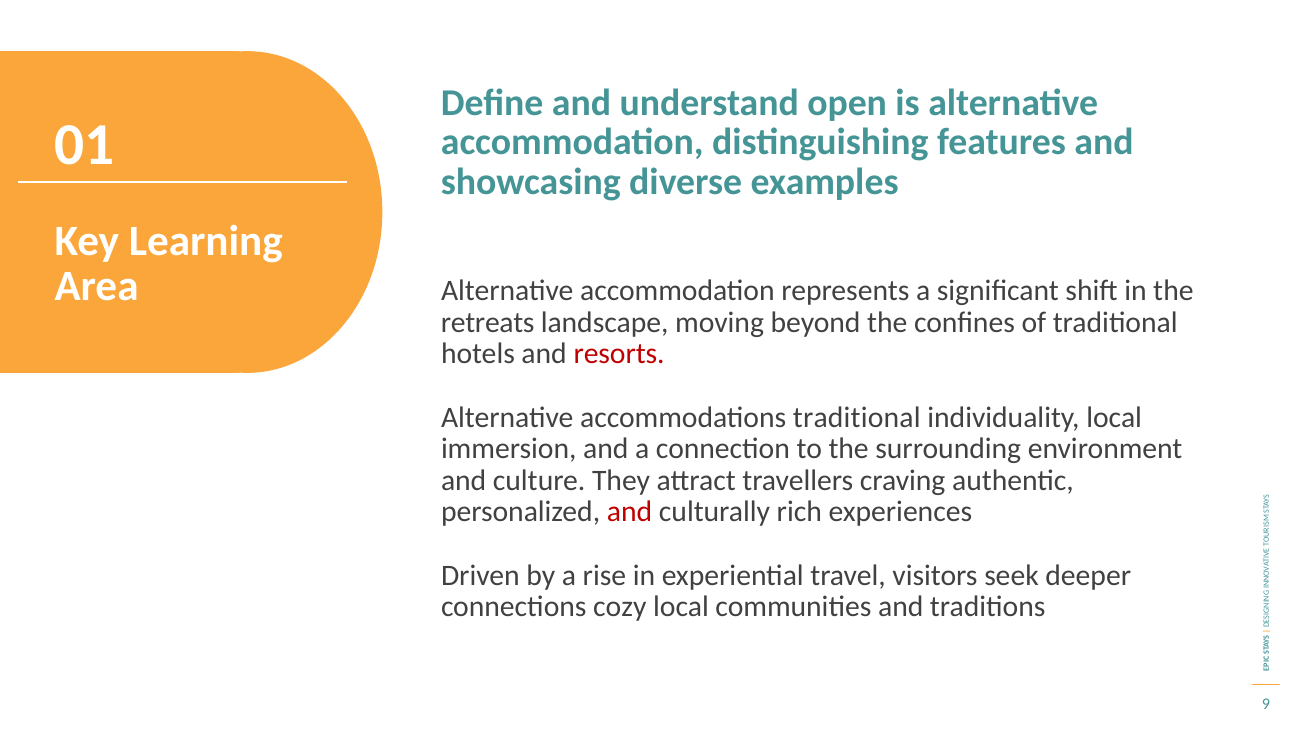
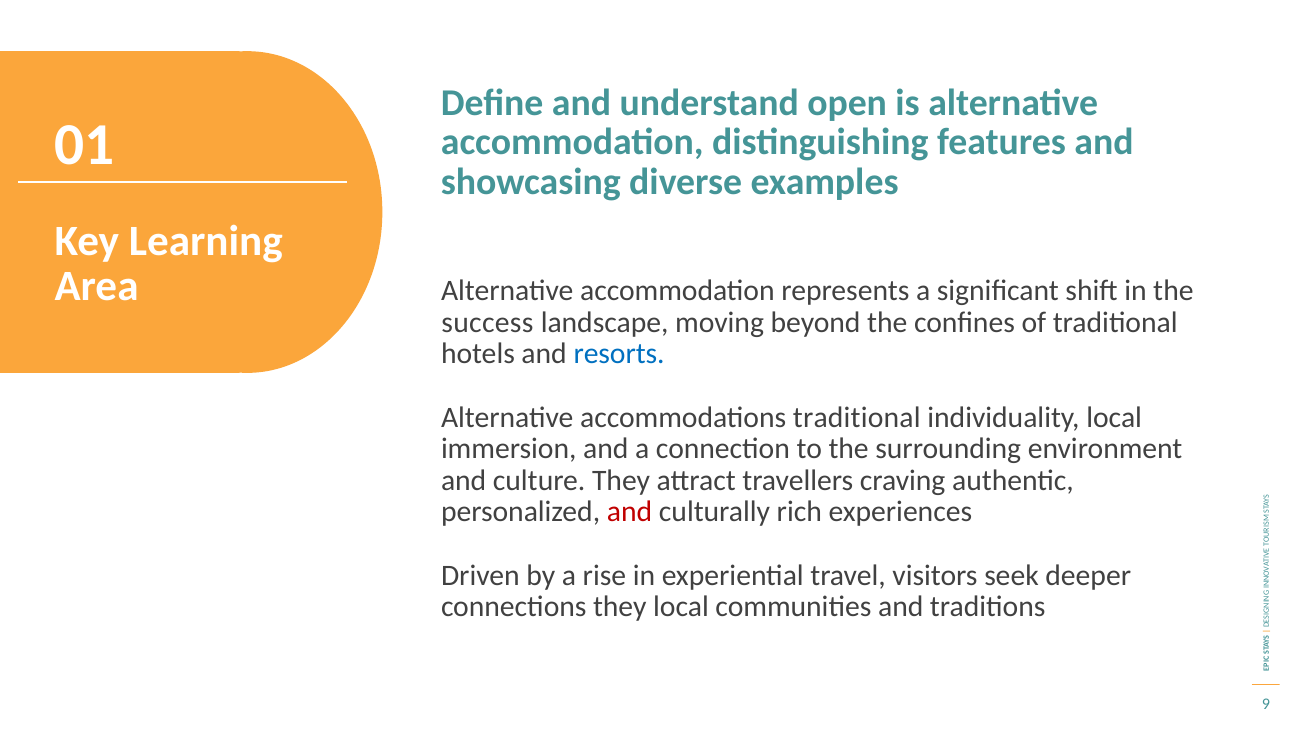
retreats: retreats -> success
resorts colour: red -> blue
connections cozy: cozy -> they
